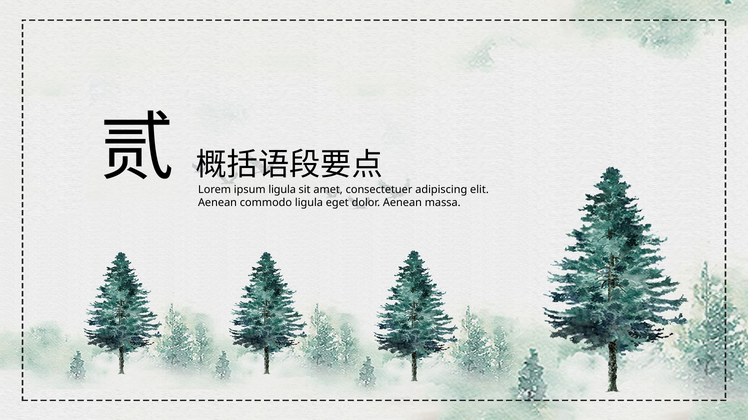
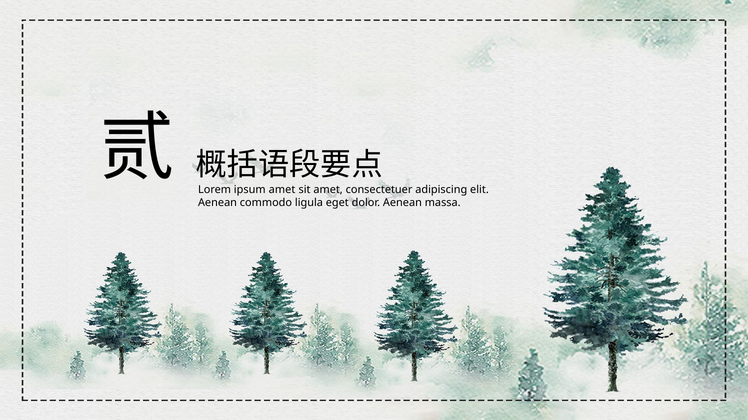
ipsum ligula: ligula -> amet
